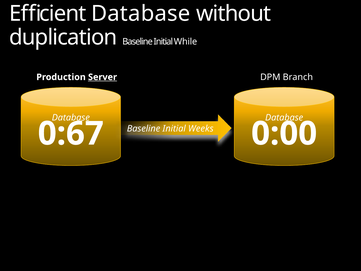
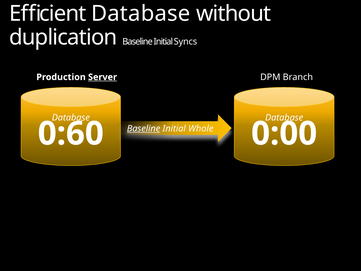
While: While -> Syncs
Baseline at (144, 128) underline: none -> present
Weeks: Weeks -> Whole
0:67: 0:67 -> 0:60
